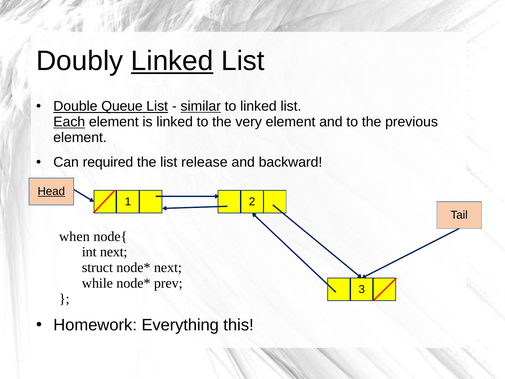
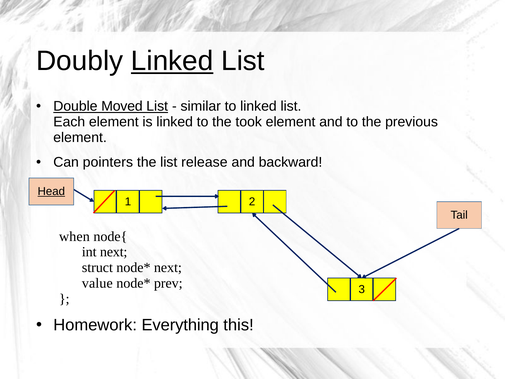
Queue: Queue -> Moved
similar underline: present -> none
Each underline: present -> none
very: very -> took
required: required -> pointers
while: while -> value
